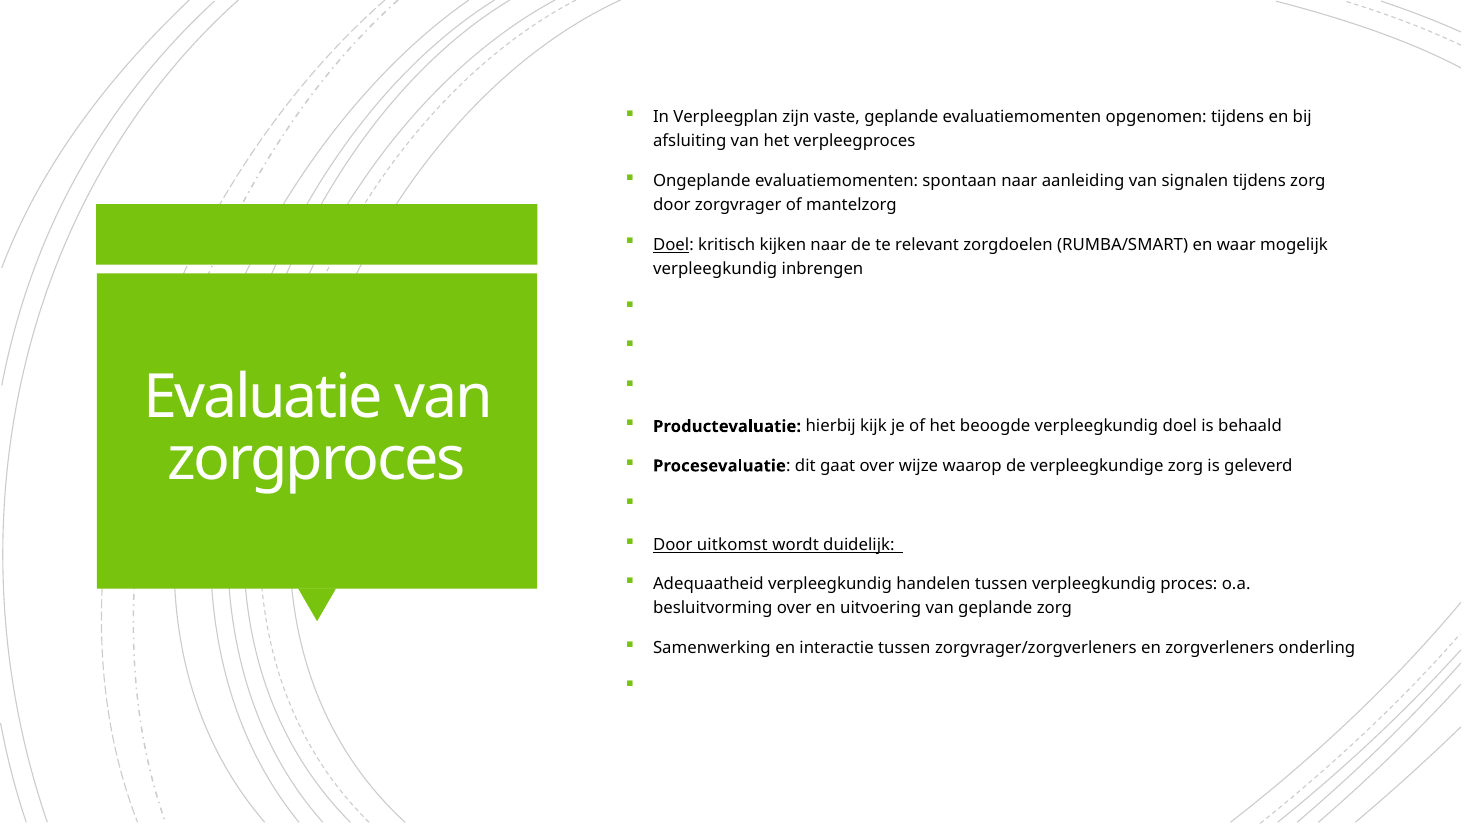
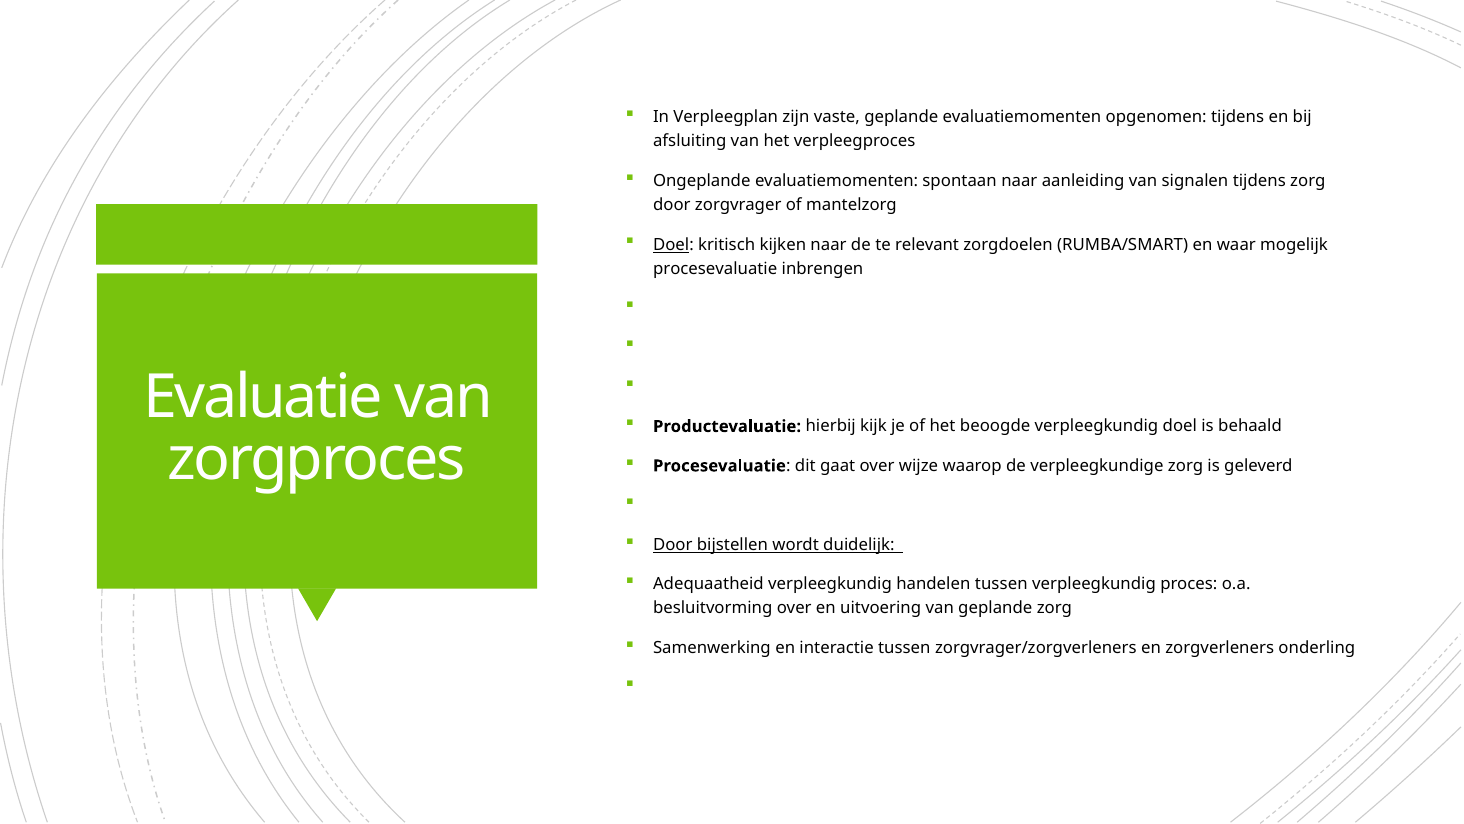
verpleegkundig at (715, 268): verpleegkundig -> procesevaluatie
uitkomst: uitkomst -> bijstellen
